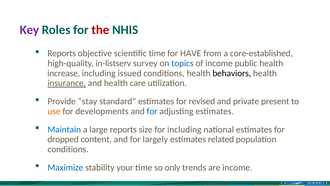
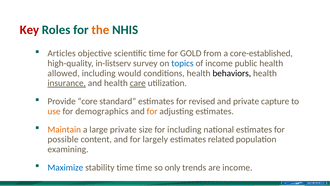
Key colour: purple -> red
the colour: red -> orange
Reports at (62, 53): Reports -> Articles
HAVE: HAVE -> GOLD
increase: increase -> allowed
issued: issued -> would
care underline: none -> present
stay: stay -> core
present: present -> capture
developments: developments -> demographics
for at (152, 111) colour: blue -> orange
Maintain colour: blue -> orange
large reports: reports -> private
dropped: dropped -> possible
conditions at (68, 149): conditions -> examining
stability your: your -> time
